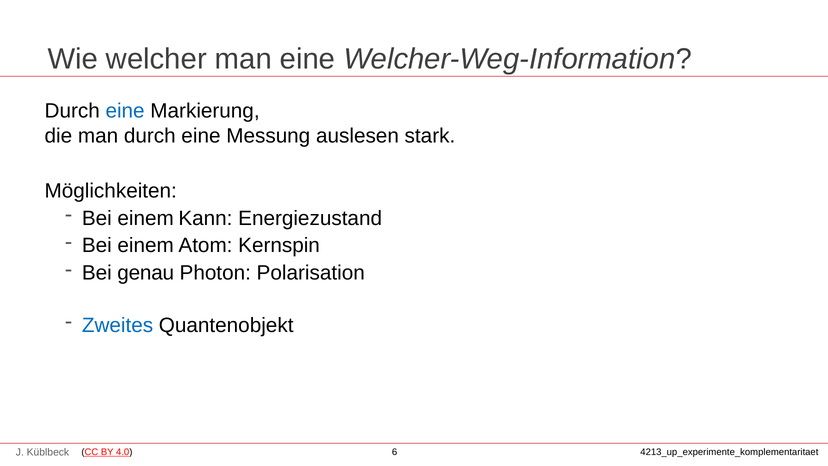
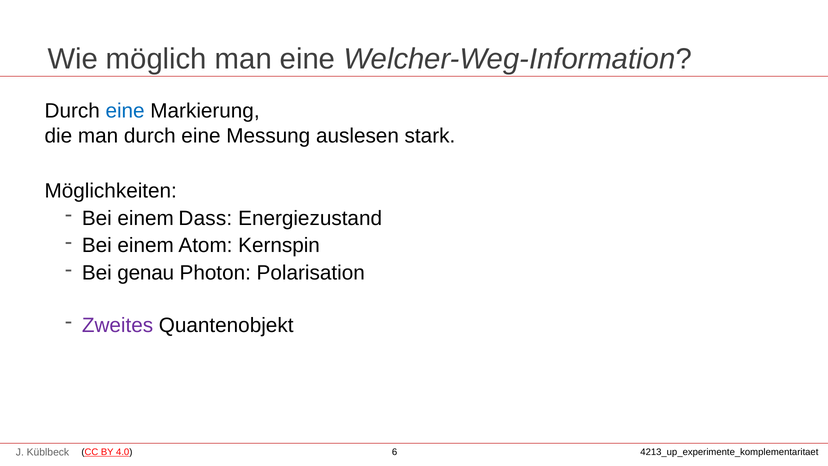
welcher: welcher -> möglich
Kann: Kann -> Dass
Zweites colour: blue -> purple
